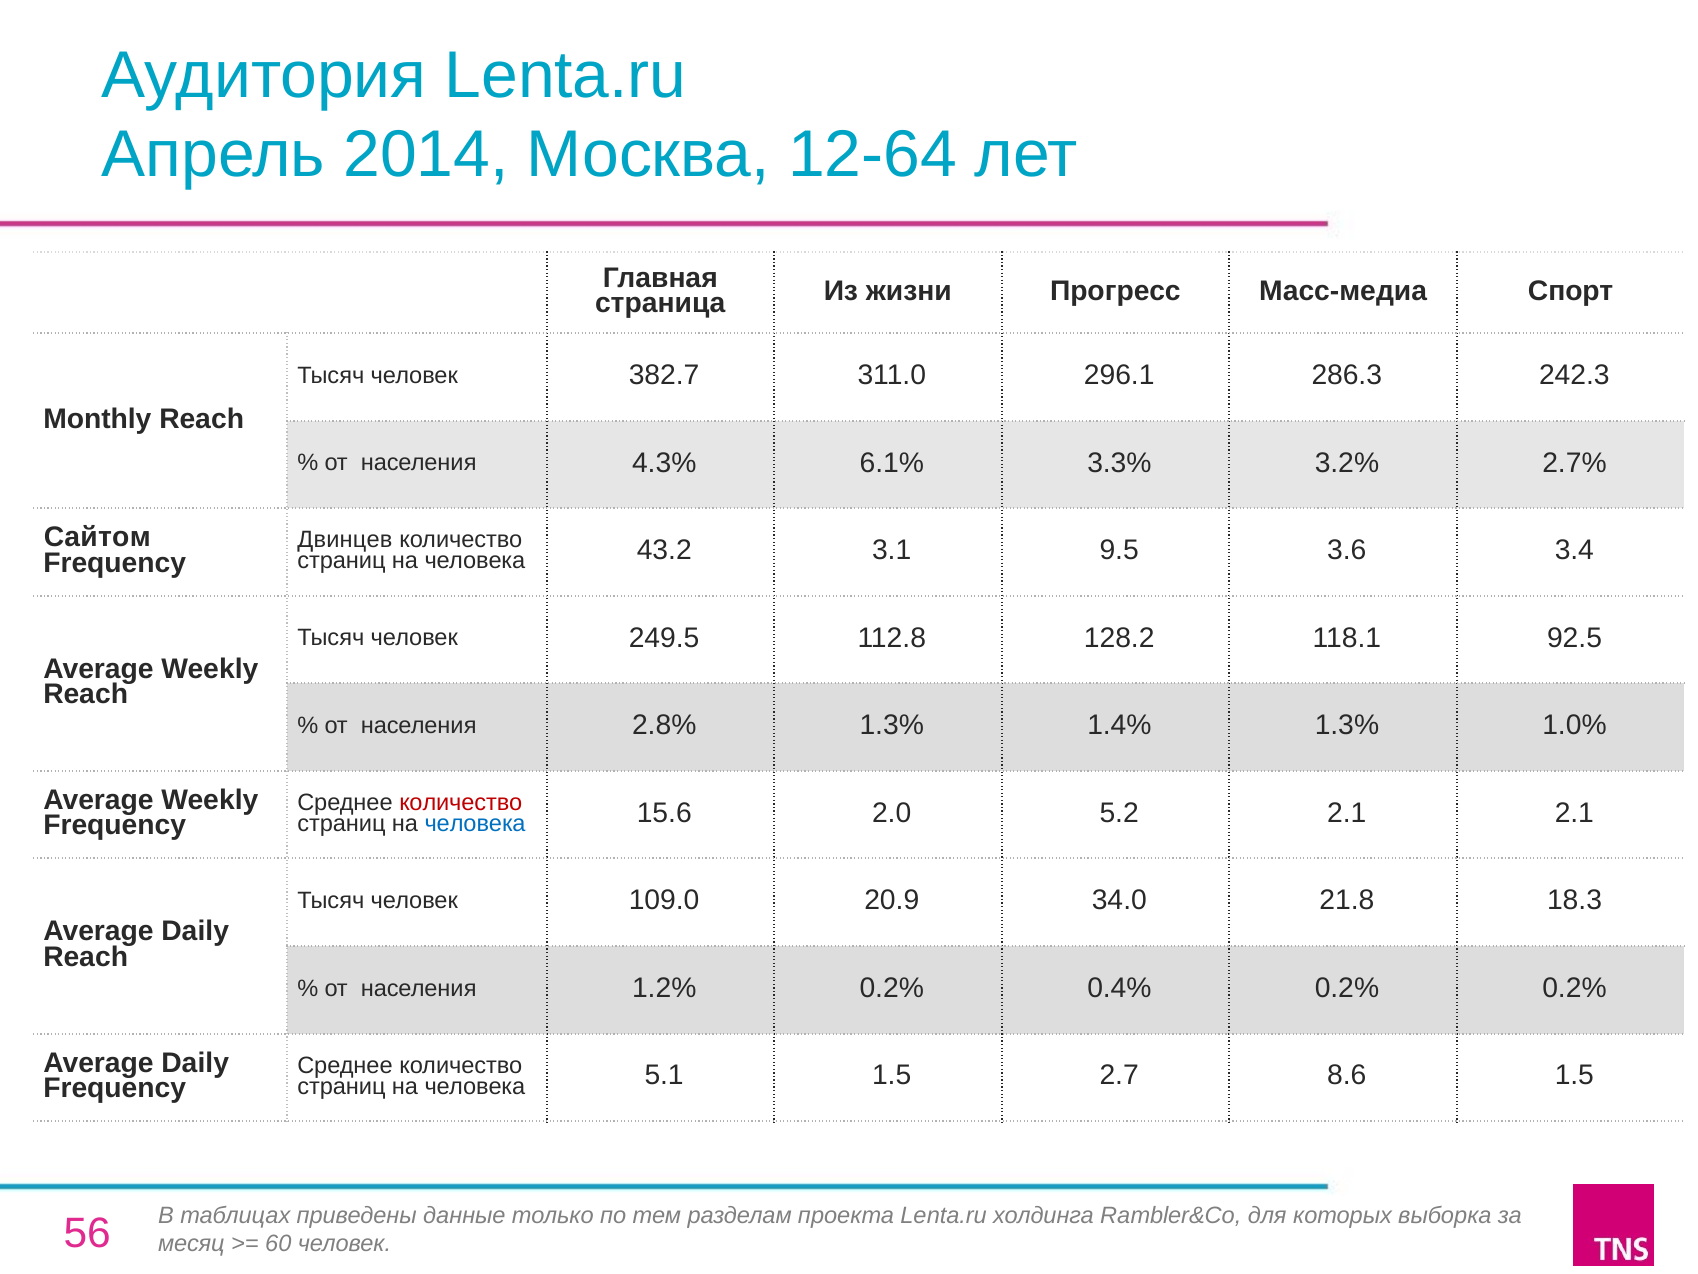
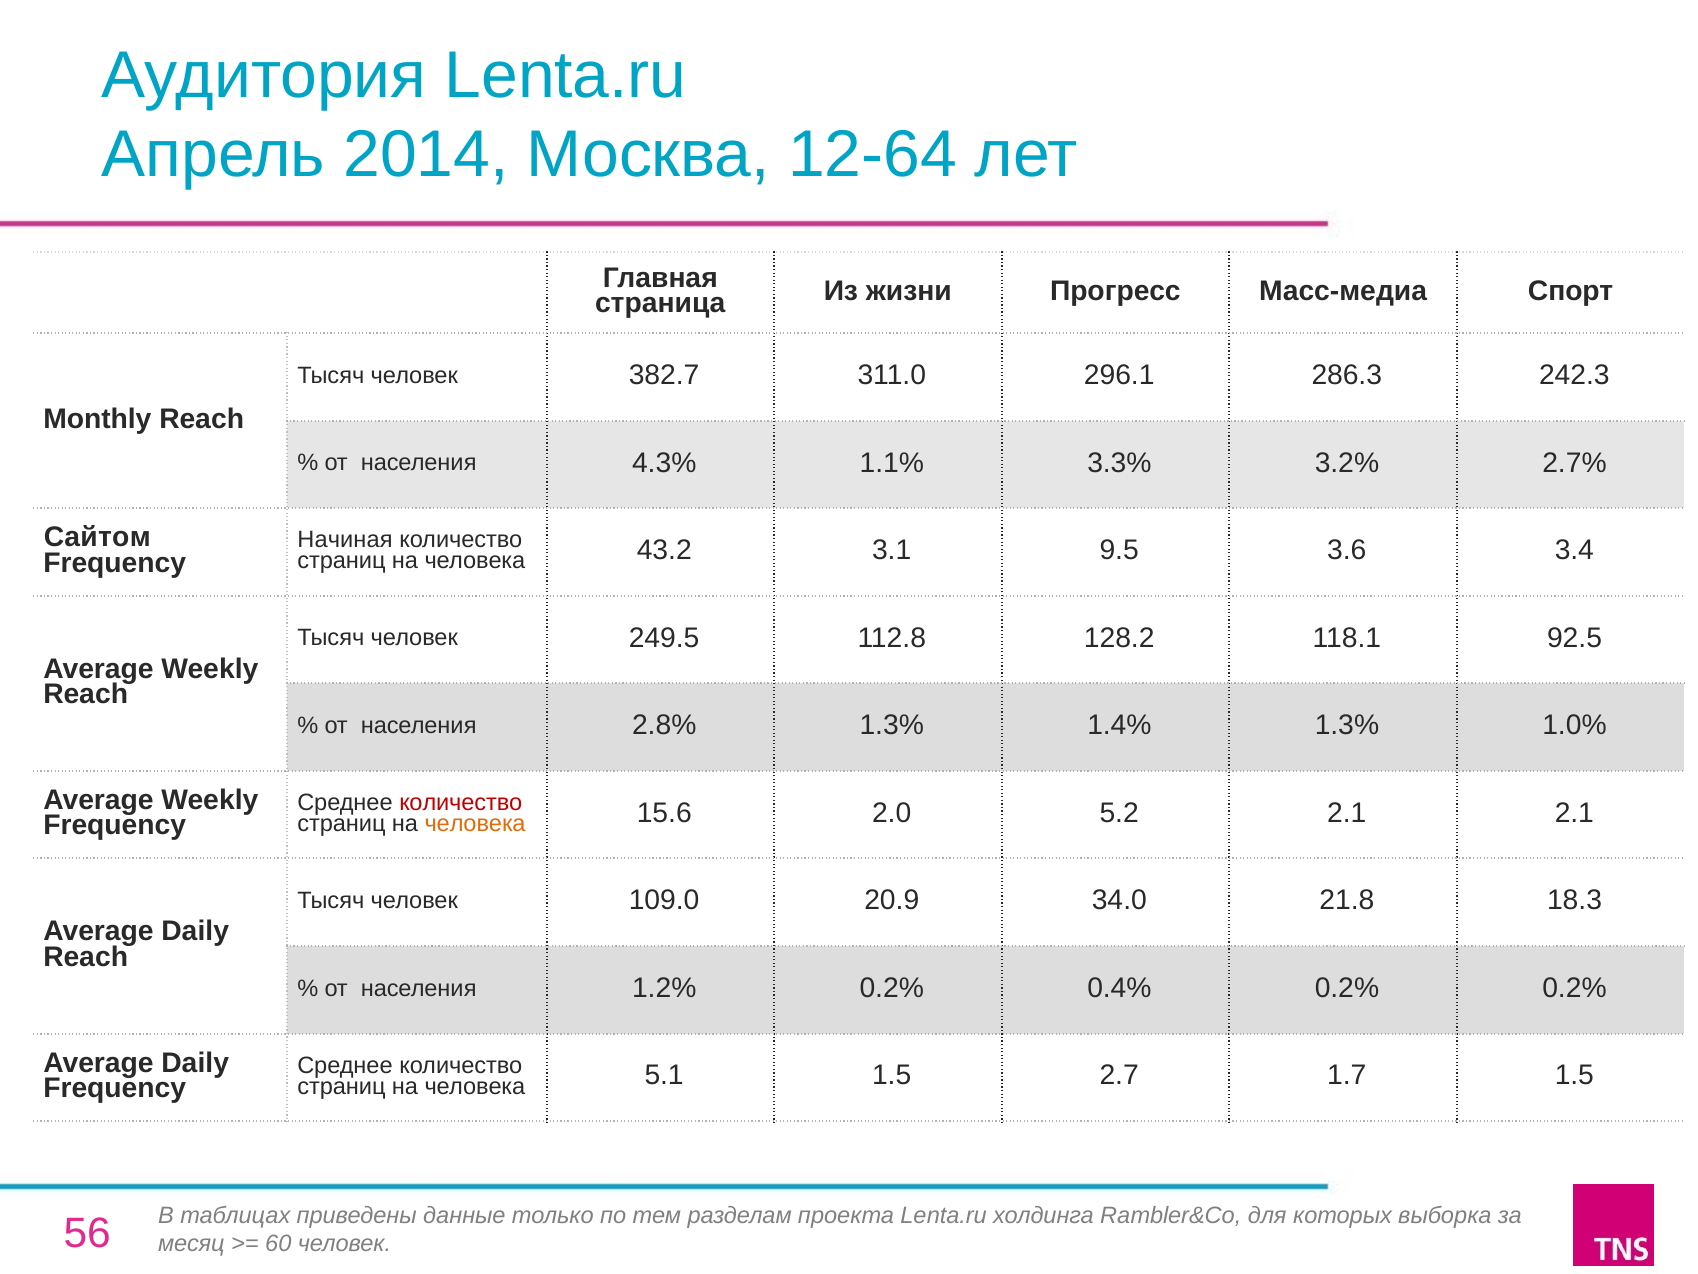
6.1%: 6.1% -> 1.1%
Двинцев: Двинцев -> Начиная
человека at (475, 823) colour: blue -> orange
8.6: 8.6 -> 1.7
